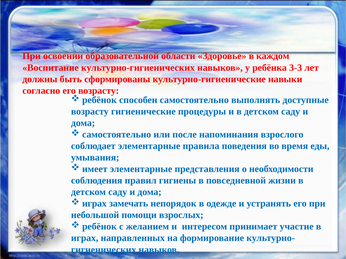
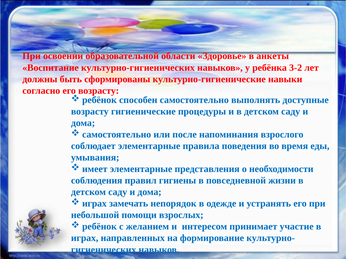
каждом: каждом -> анкеты
3-3: 3-3 -> 3-2
